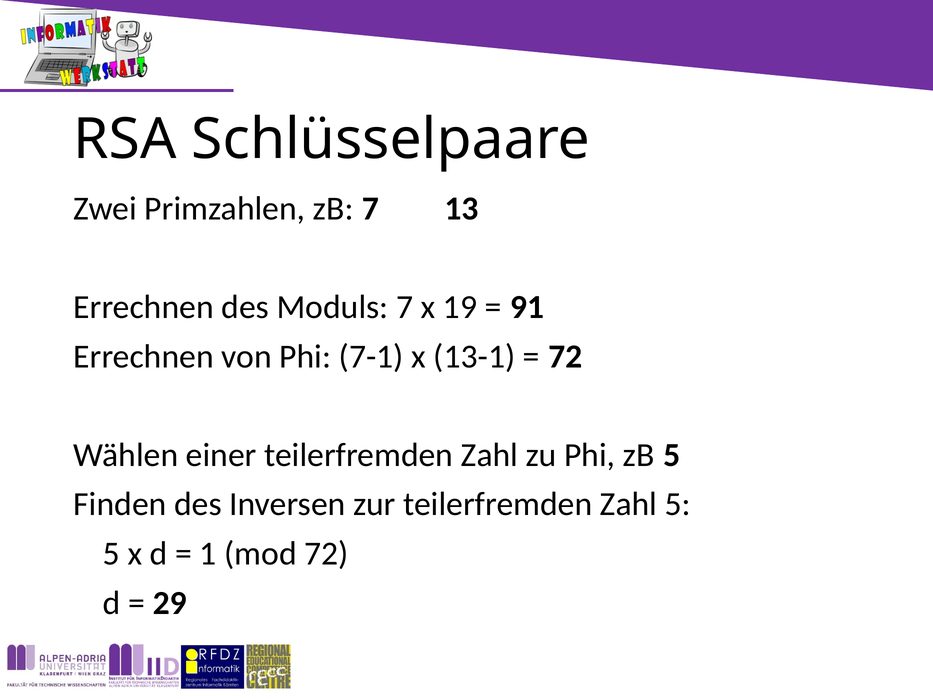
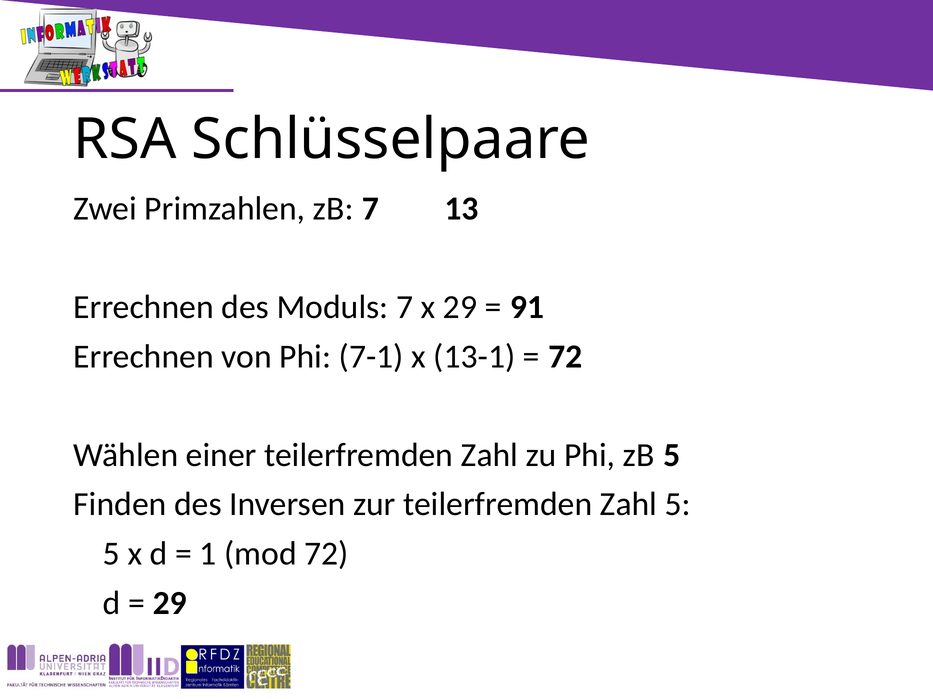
x 19: 19 -> 29
